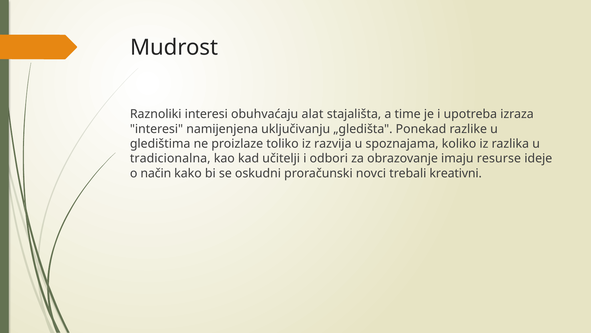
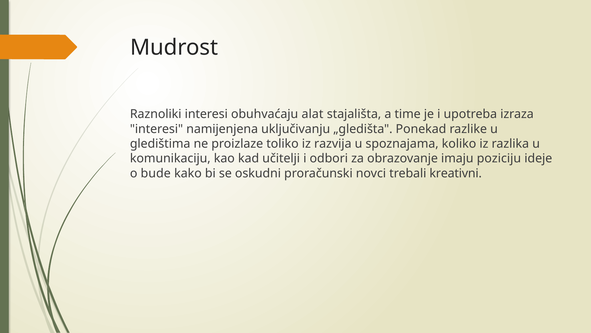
tradicionalna: tradicionalna -> komunikaciju
resurse: resurse -> poziciju
način: način -> bude
